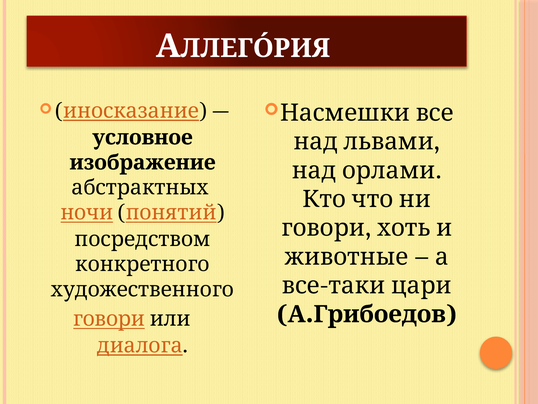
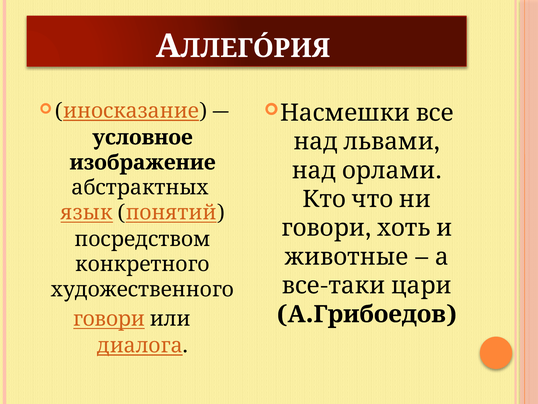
ночи: ночи -> язык
